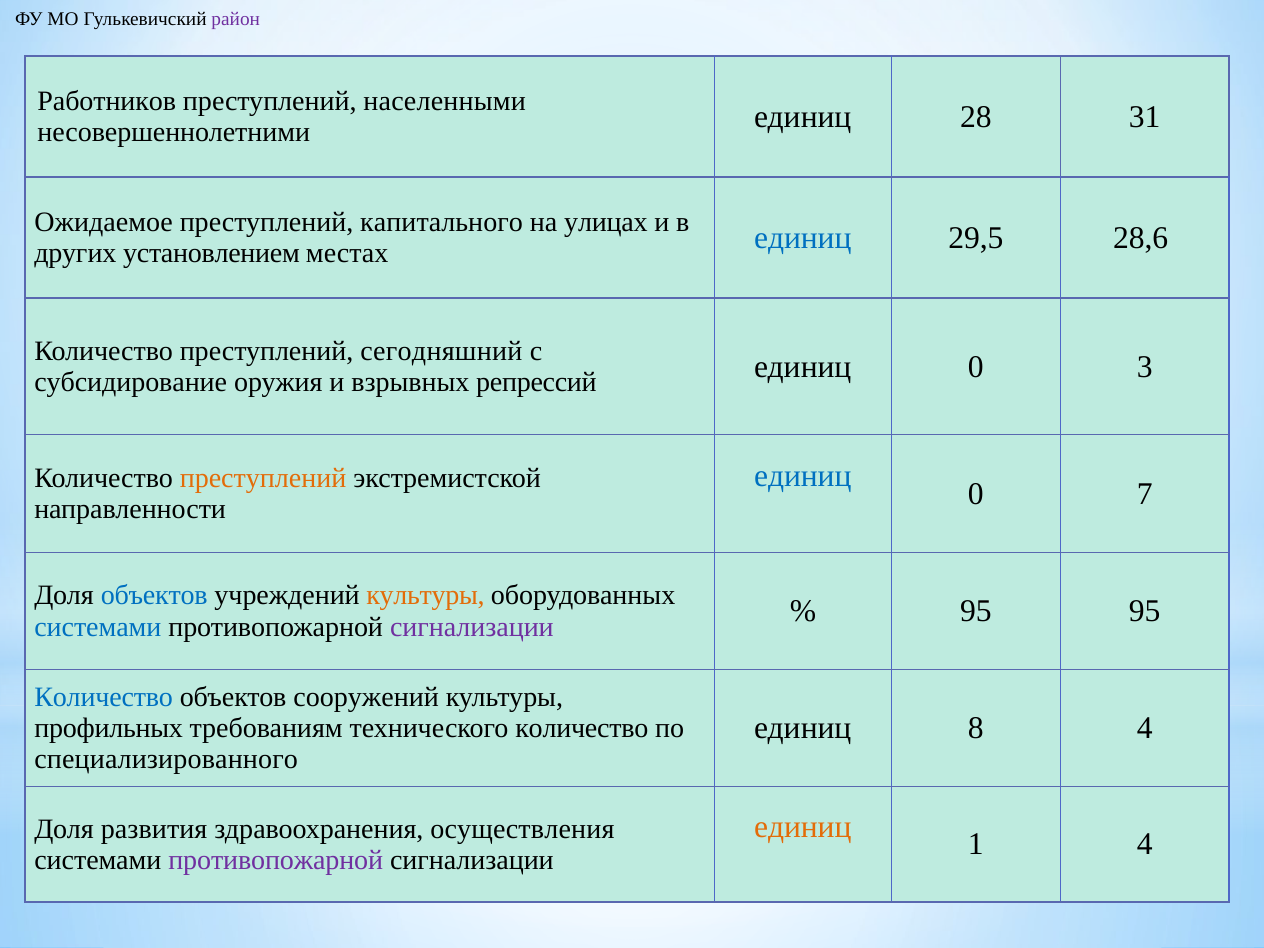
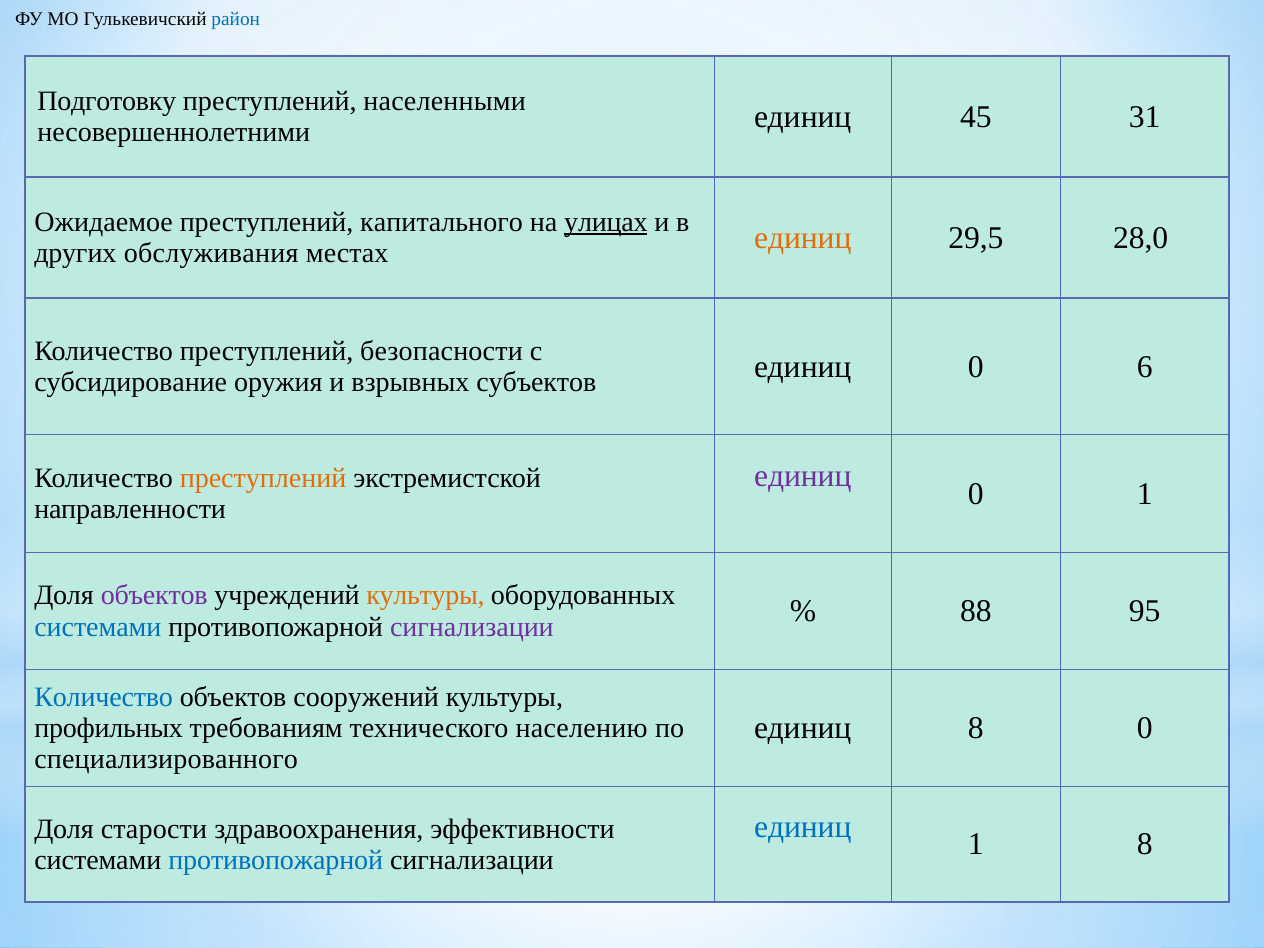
район colour: purple -> blue
Работников: Работников -> Подготовку
28: 28 -> 45
улицах underline: none -> present
установлением: установлением -> обслуживания
единиц at (803, 238) colour: blue -> orange
28,6: 28,6 -> 28,0
сегодняшний: сегодняшний -> безопасности
репрессий: репрессий -> субъектов
3: 3 -> 6
единиц at (803, 476) colour: blue -> purple
0 7: 7 -> 1
объектов at (154, 596) colour: blue -> purple
95 at (976, 611): 95 -> 88
8 4: 4 -> 0
технического количество: количество -> населению
единиц at (803, 827) colour: orange -> blue
развития: развития -> старости
осуществления: осуществления -> эффективности
1 4: 4 -> 8
противопожарной at (276, 860) colour: purple -> blue
